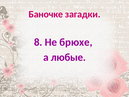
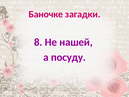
брюхе: брюхе -> нашей
любые: любые -> посуду
